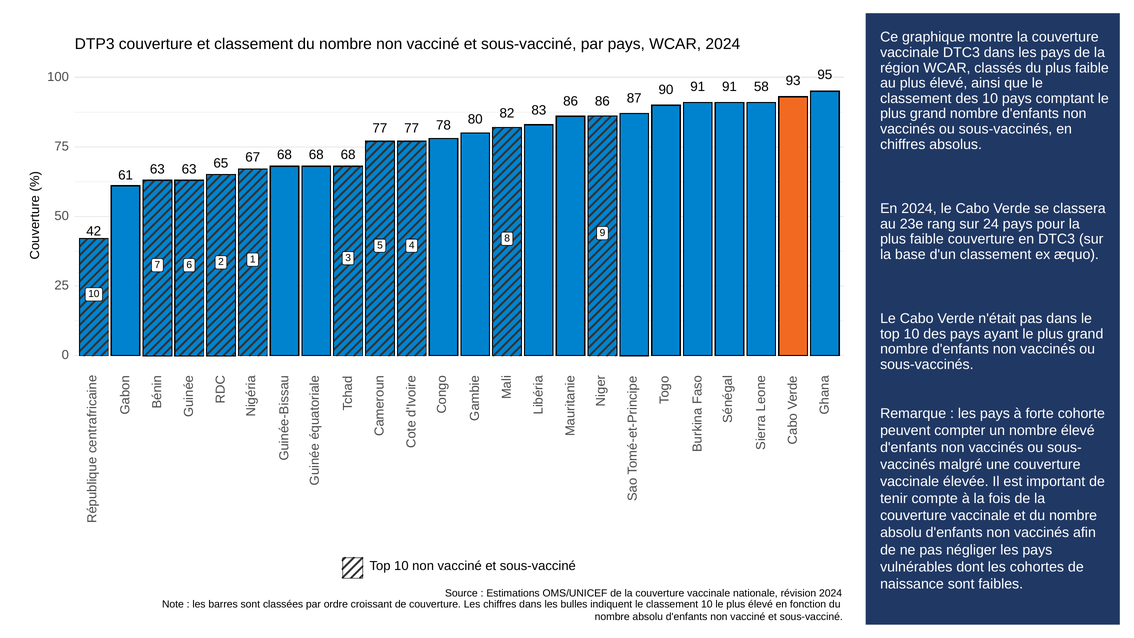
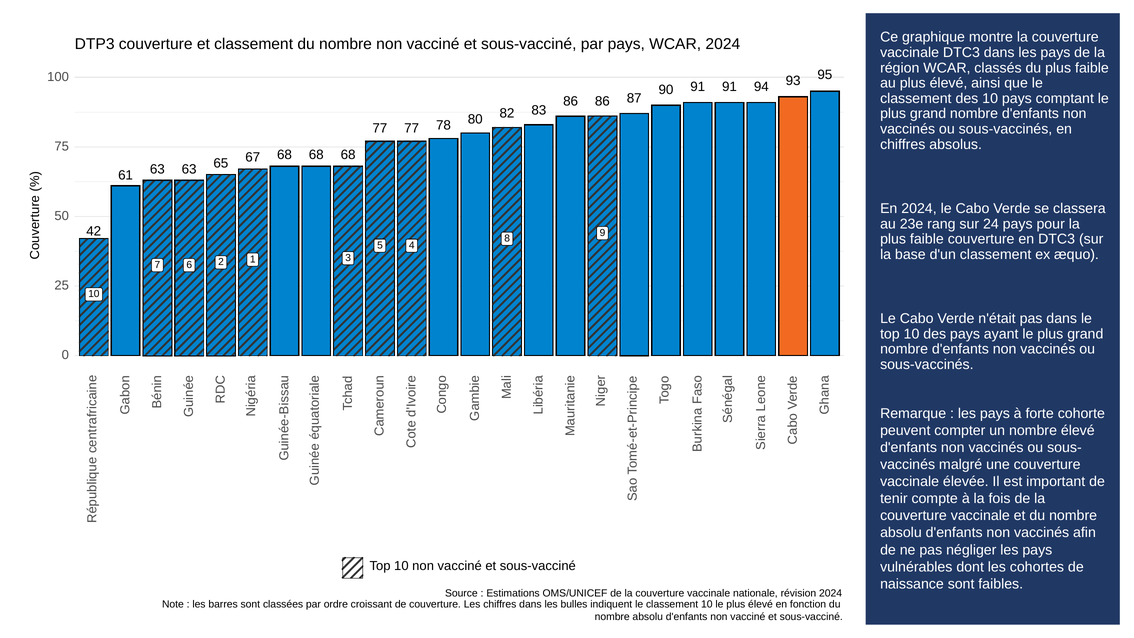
58: 58 -> 94
